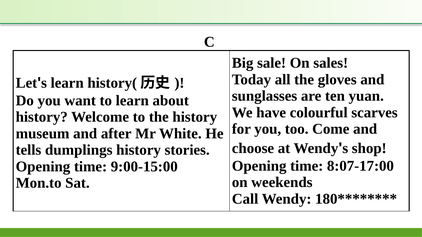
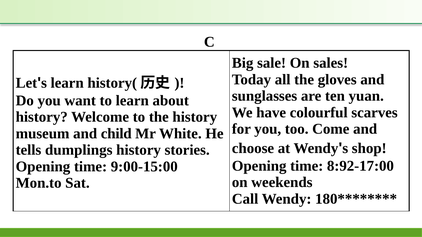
after: after -> child
8:07-17:00: 8:07-17:00 -> 8:92-17:00
